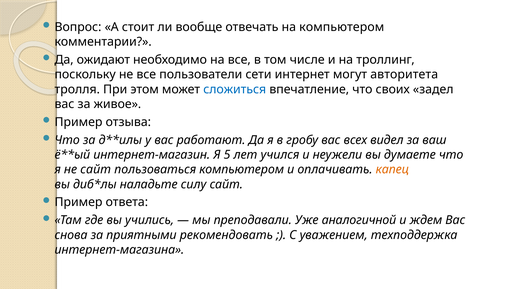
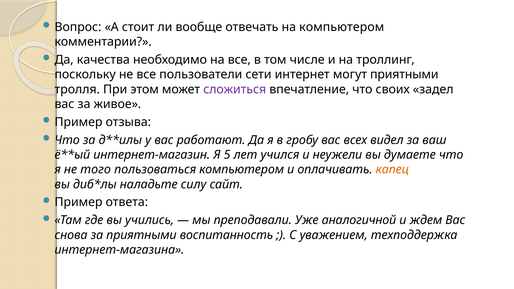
ожидают: ожидают -> качества
могут авторитета: авторитета -> приятными
сложиться colour: blue -> purple
не сайт: сайт -> того
рекомендовать: рекомендовать -> воспитанность
